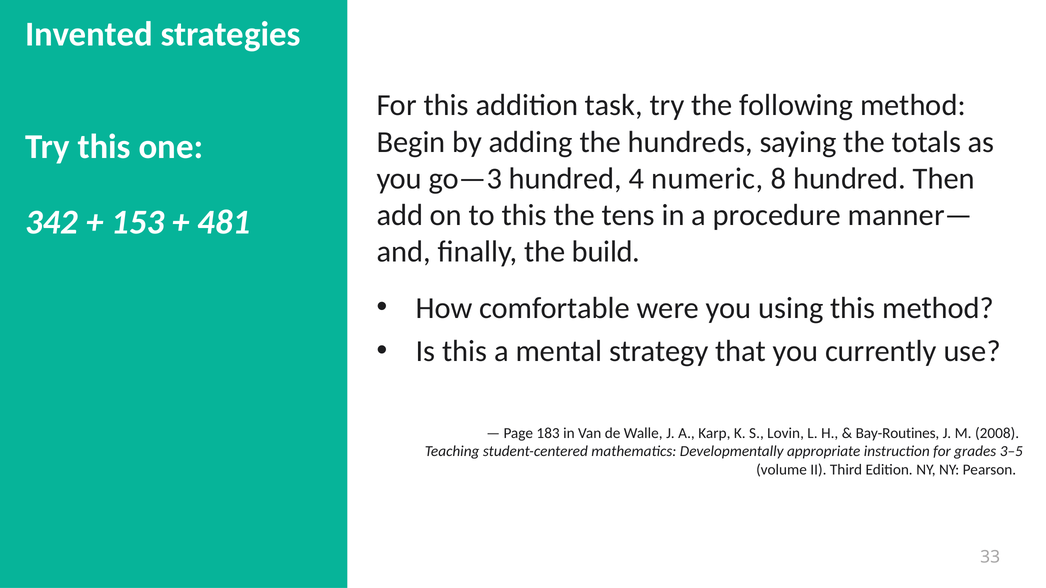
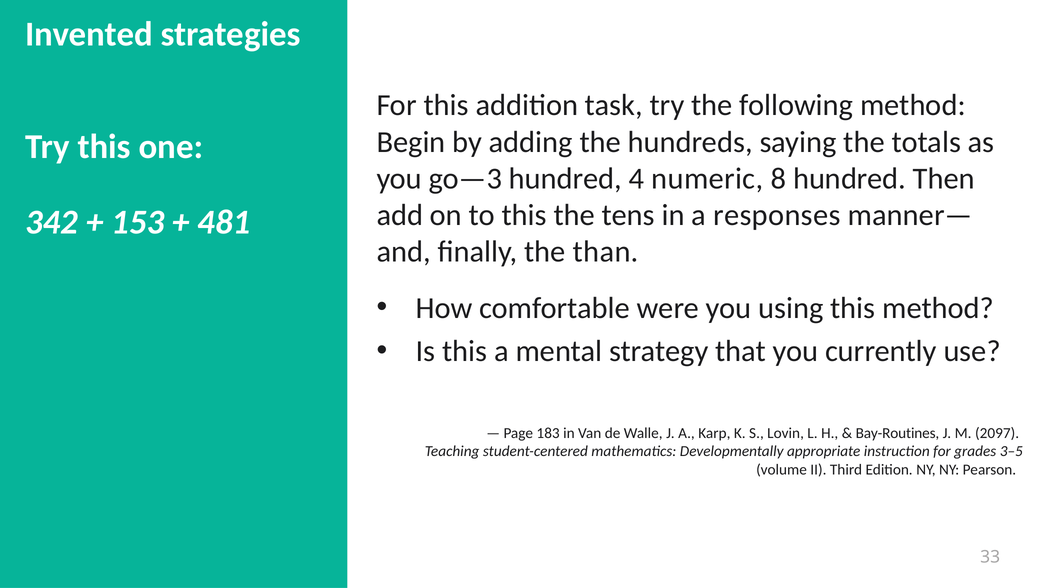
procedure: procedure -> responses
build: build -> than
2008: 2008 -> 2097
